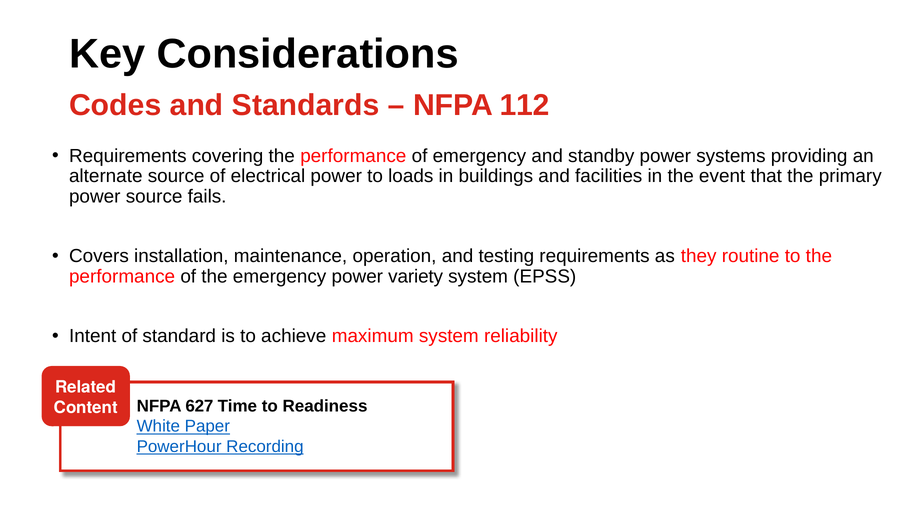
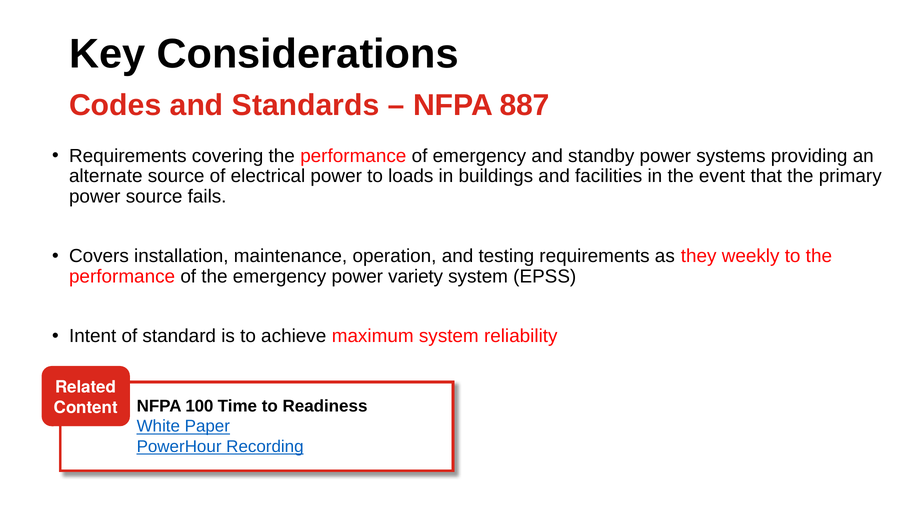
112: 112 -> 887
routine: routine -> weekly
627: 627 -> 100
